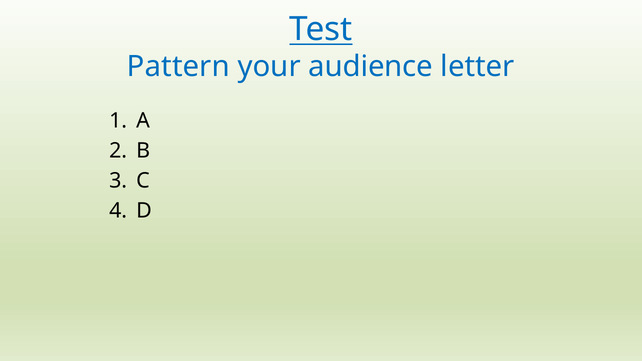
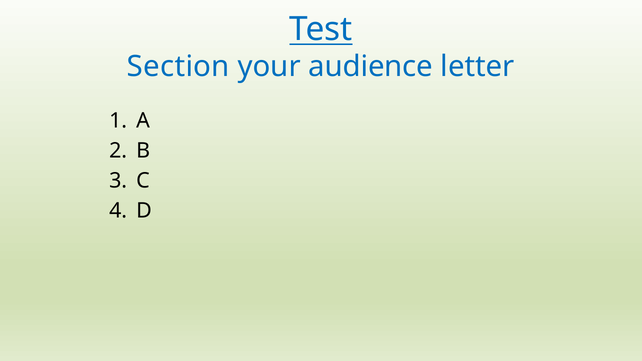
Pattern: Pattern -> Section
